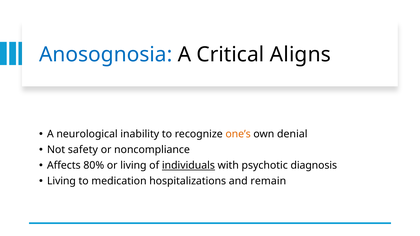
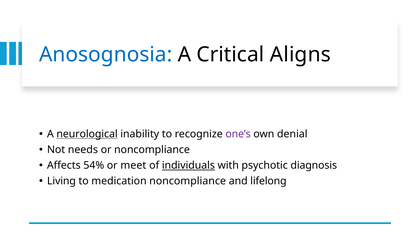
neurological underline: none -> present
one’s colour: orange -> purple
safety: safety -> needs
80%: 80% -> 54%
or living: living -> meet
medication hospitalizations: hospitalizations -> noncompliance
remain: remain -> lifelong
